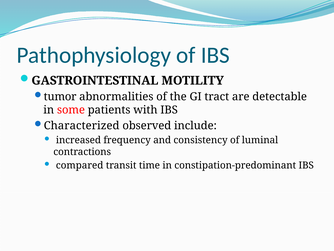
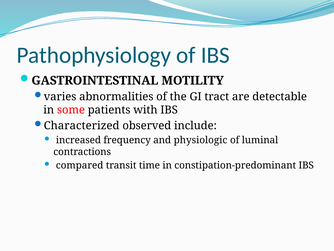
tumor: tumor -> varies
consistency: consistency -> physiologic
